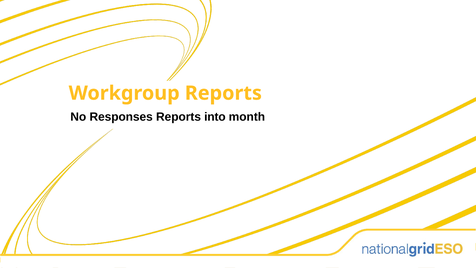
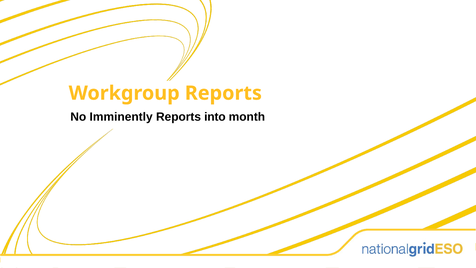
Responses: Responses -> Imminently
